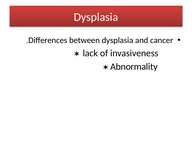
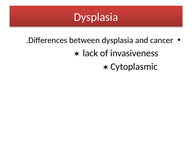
Abnormality: Abnormality -> Cytoplasmic
